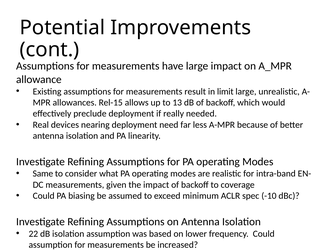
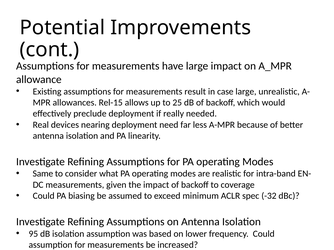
limit: limit -> case
13: 13 -> 25
-10: -10 -> -32
22: 22 -> 95
